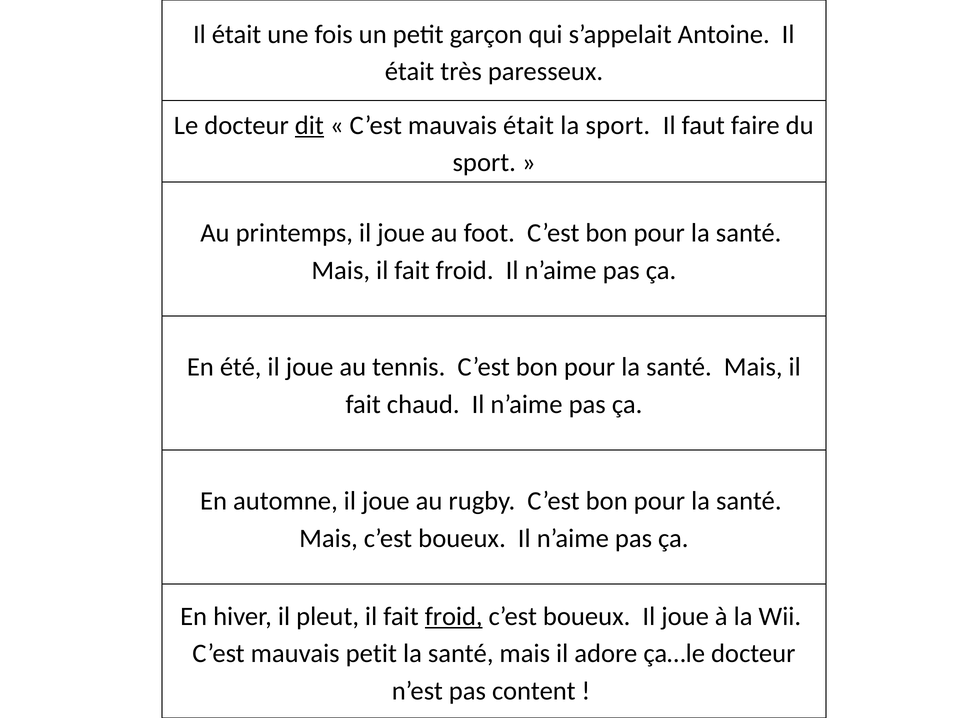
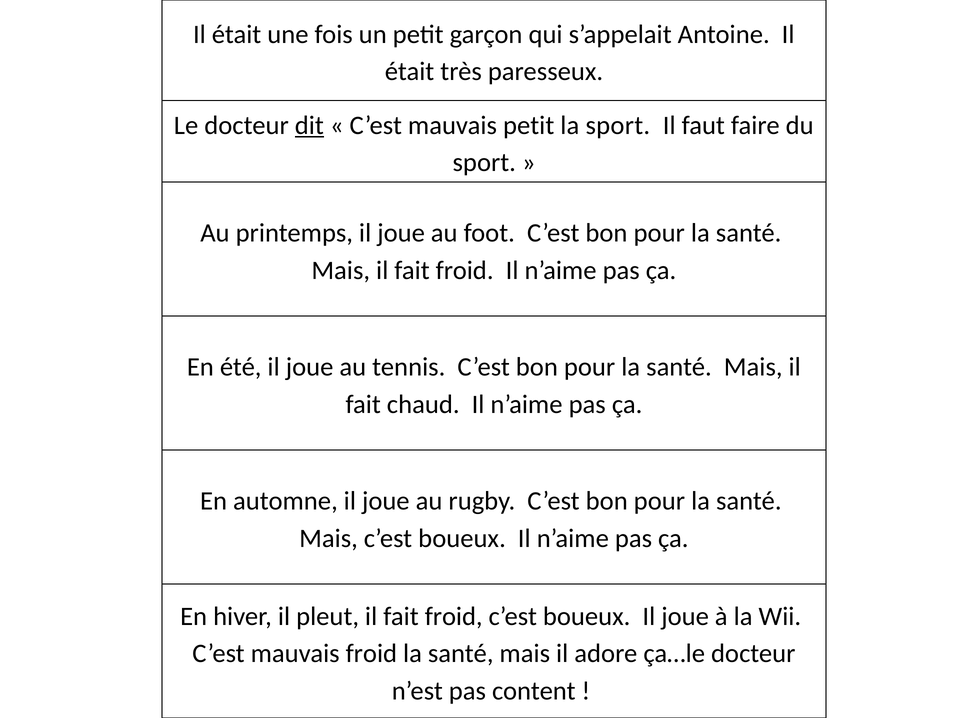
mauvais était: était -> petit
froid at (454, 617) underline: present -> none
mauvais petit: petit -> froid
